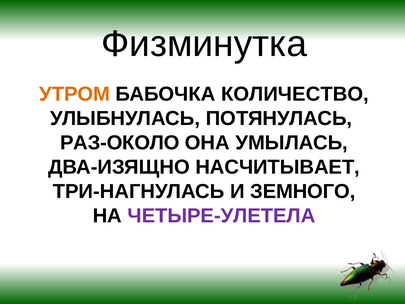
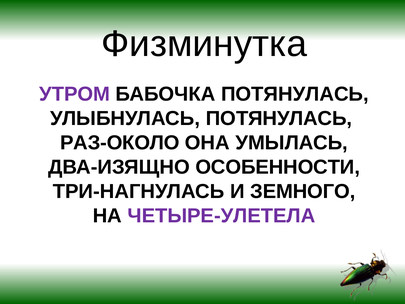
УТРОМ colour: orange -> purple
БАБОЧКА КОЛИЧЕСТВО: КОЛИЧЕСТВО -> ПОТЯНУЛАСЬ
НАСЧИТЫВАЕТ: НАСЧИТЫВАЕТ -> ОСОБЕННОСТИ
